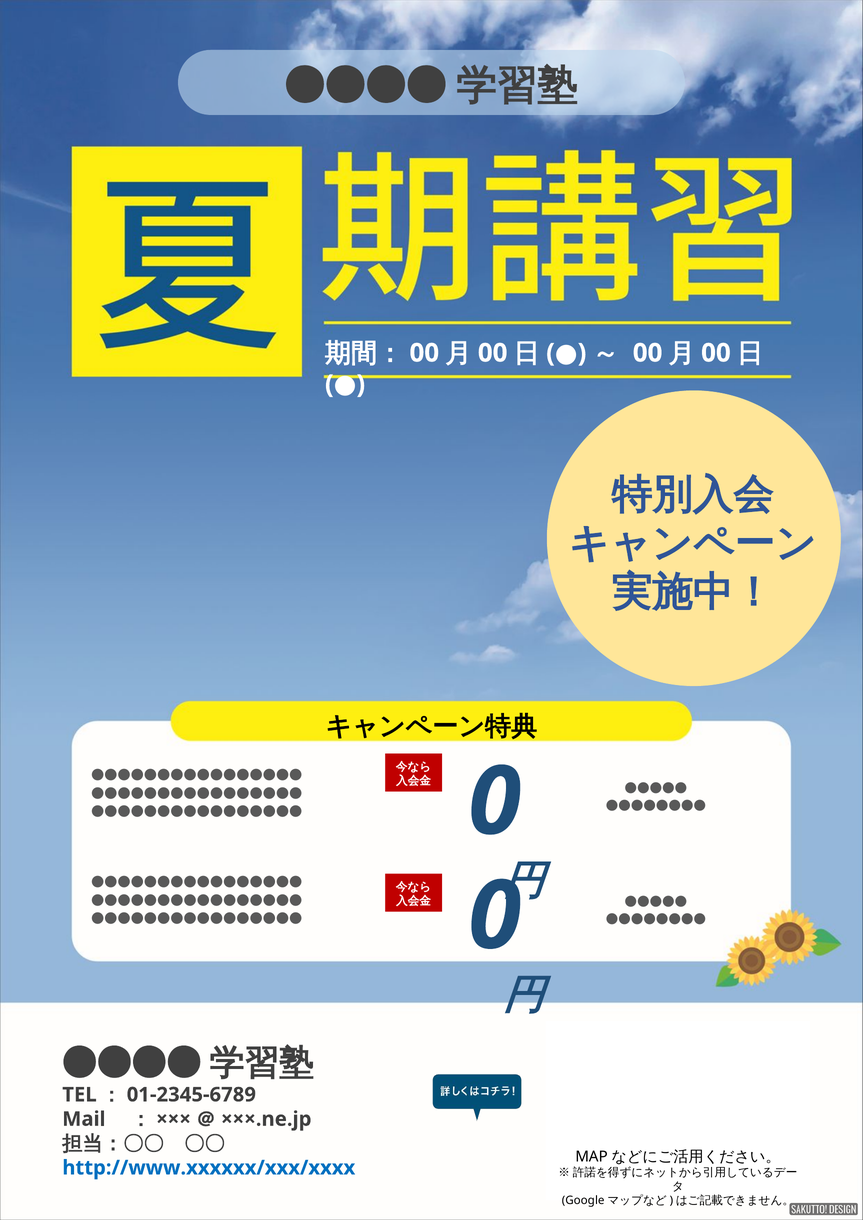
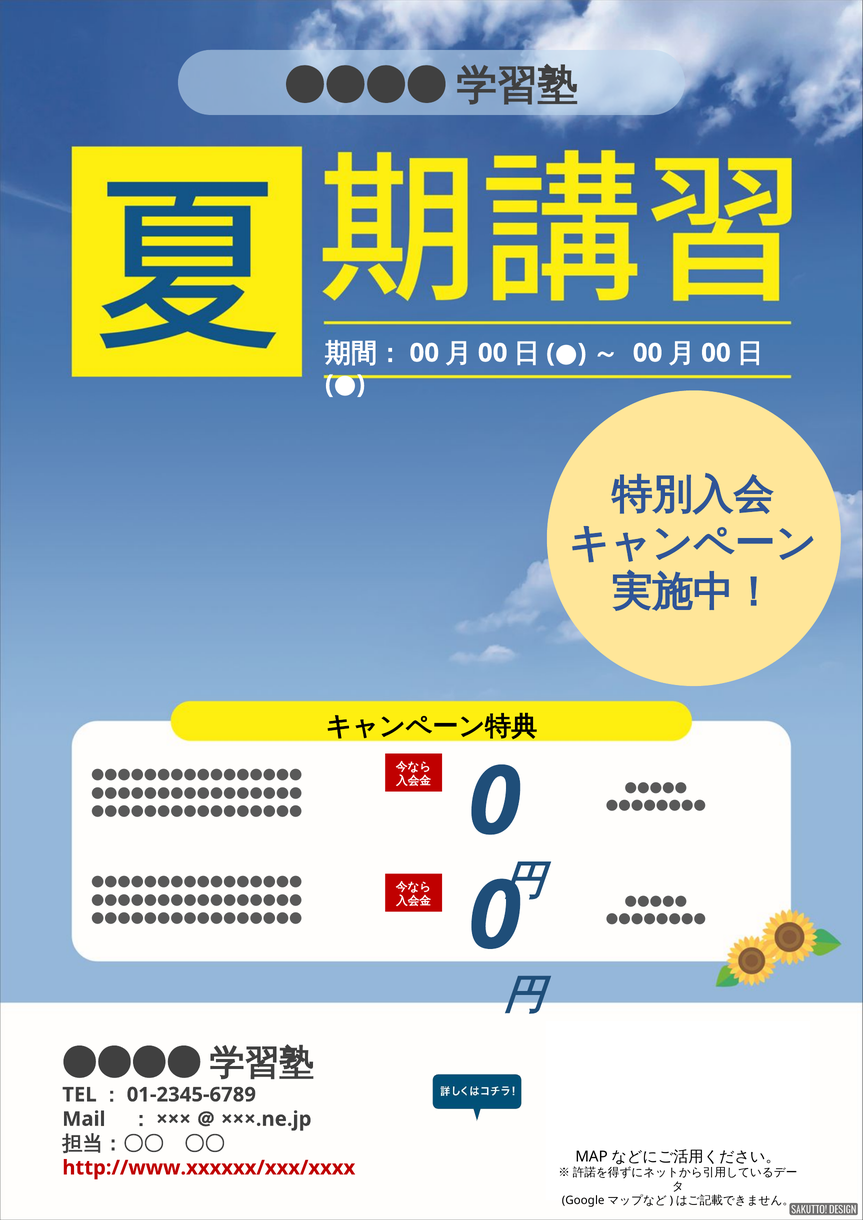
http://www.xxxxxx/xxx/xxxx colour: blue -> red
